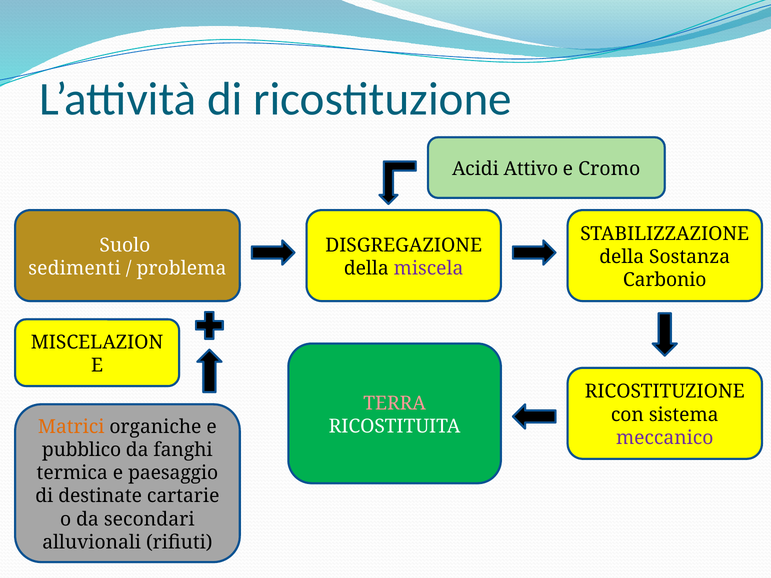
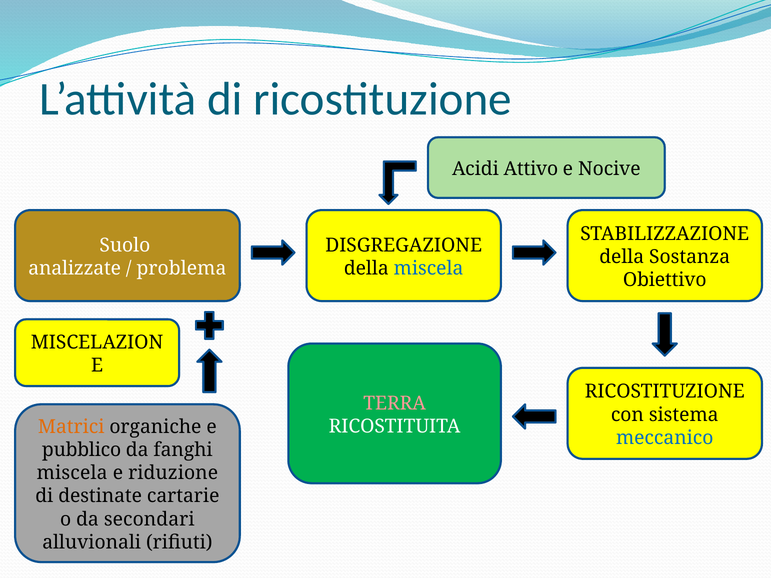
Cromo: Cromo -> Nocive
sedimenti: sedimenti -> analizzate
miscela at (429, 269) colour: purple -> blue
Carbonio: Carbonio -> Obiettivo
meccanico colour: purple -> blue
termica at (72, 473): termica -> miscela
paesaggio: paesaggio -> riduzione
